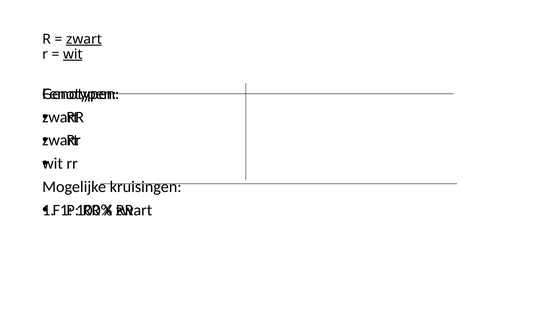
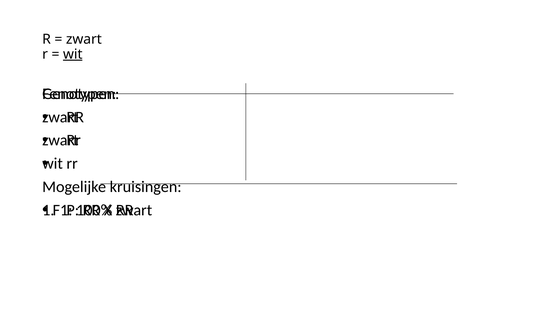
zwart at (84, 39) underline: present -> none
